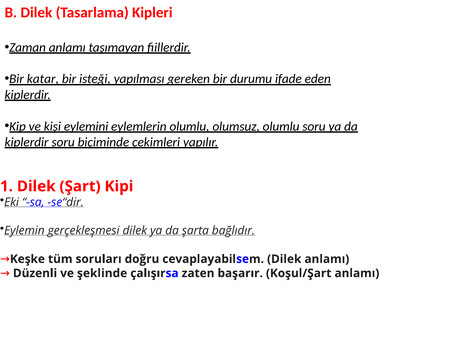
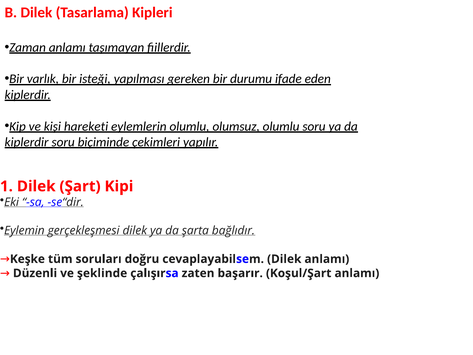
katar: katar -> varlık
eylemini: eylemini -> hareketi
